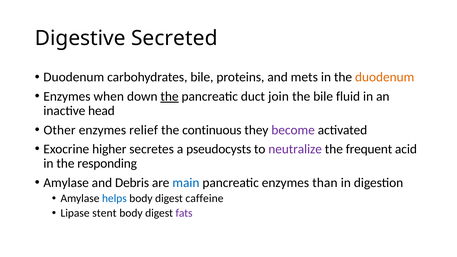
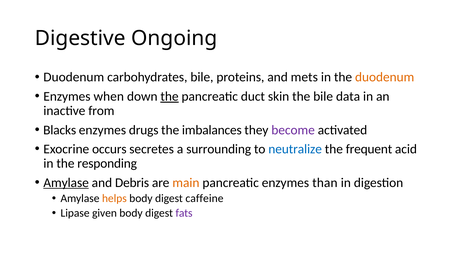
Secreted: Secreted -> Ongoing
join: join -> skin
fluid: fluid -> data
head: head -> from
Other: Other -> Blacks
relief: relief -> drugs
continuous: continuous -> imbalances
higher: higher -> occurs
pseudocysts: pseudocysts -> surrounding
neutralize colour: purple -> blue
Amylase at (66, 183) underline: none -> present
main colour: blue -> orange
helps colour: blue -> orange
stent: stent -> given
